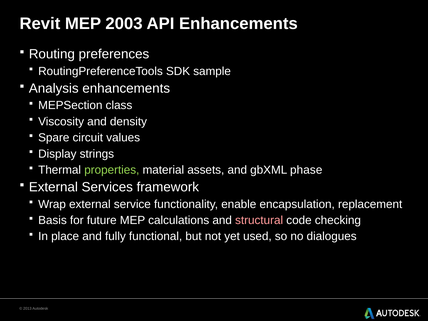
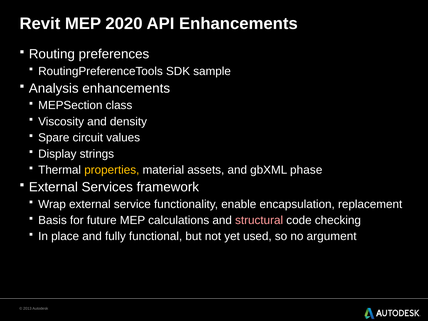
2003: 2003 -> 2020
properties colour: light green -> yellow
dialogues: dialogues -> argument
